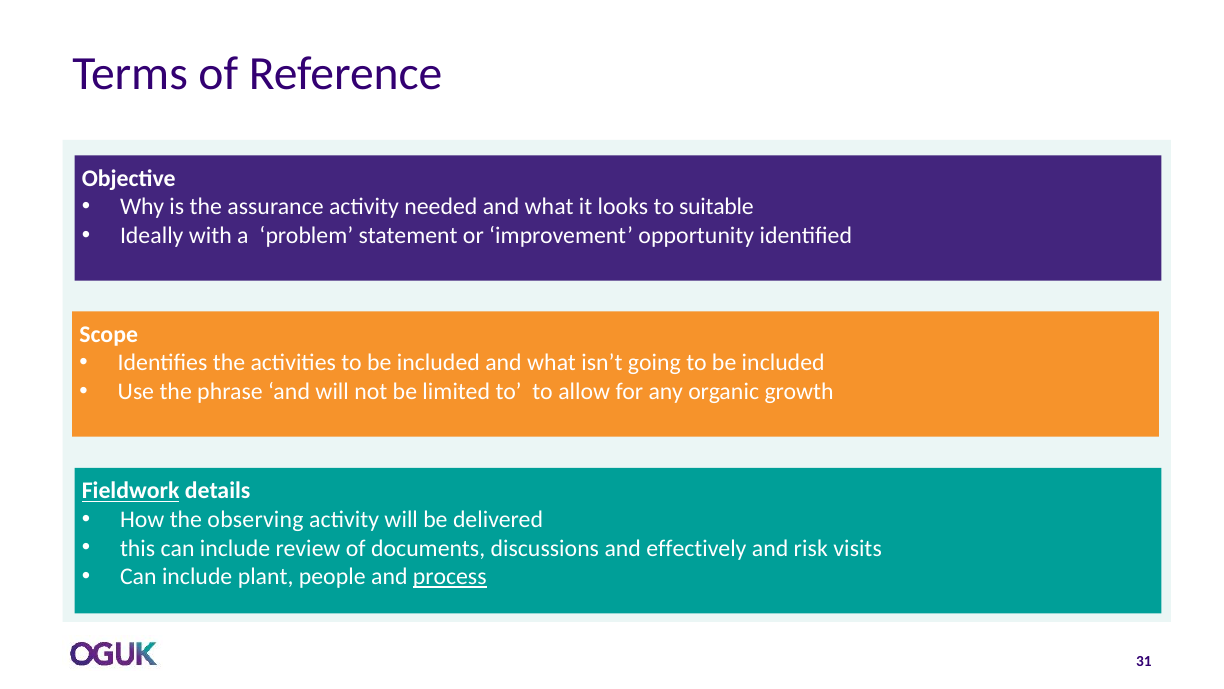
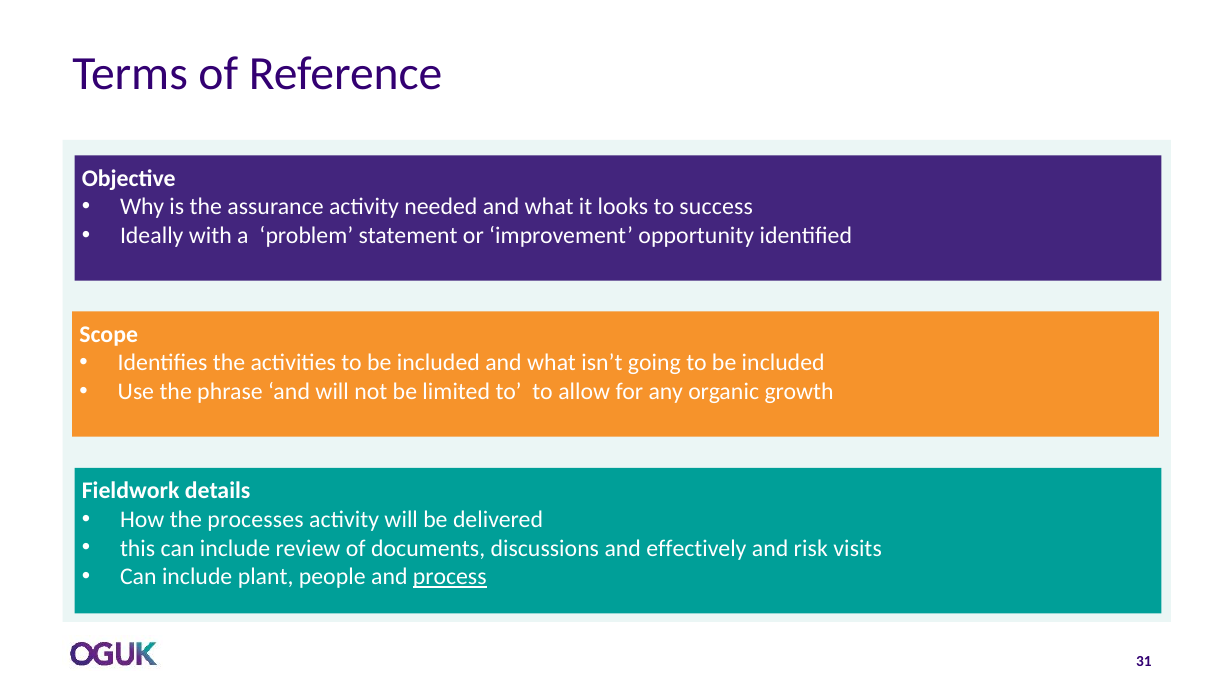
suitable: suitable -> success
Fieldwork underline: present -> none
observing: observing -> processes
